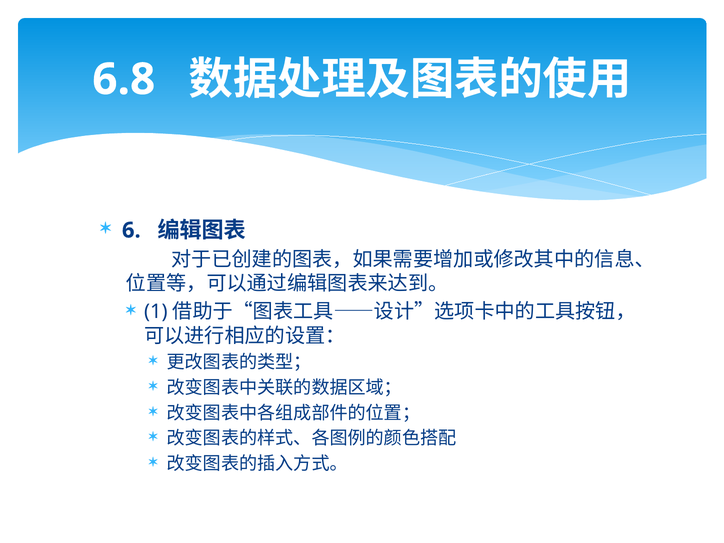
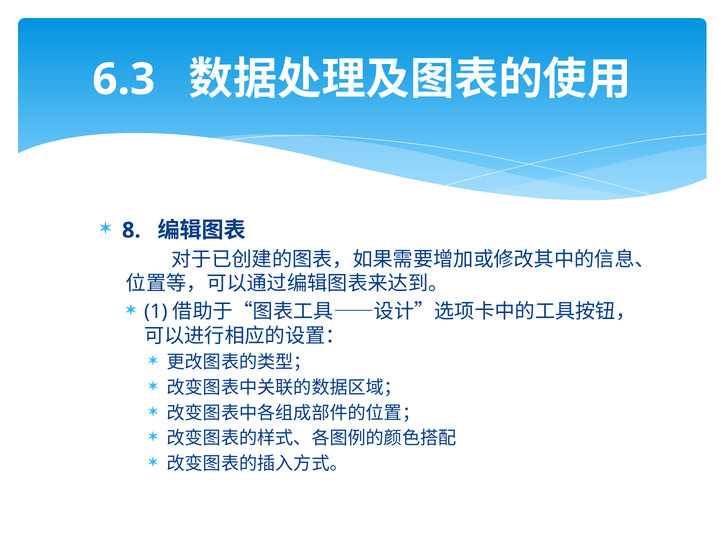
6.8: 6.8 -> 6.3
6: 6 -> 8
